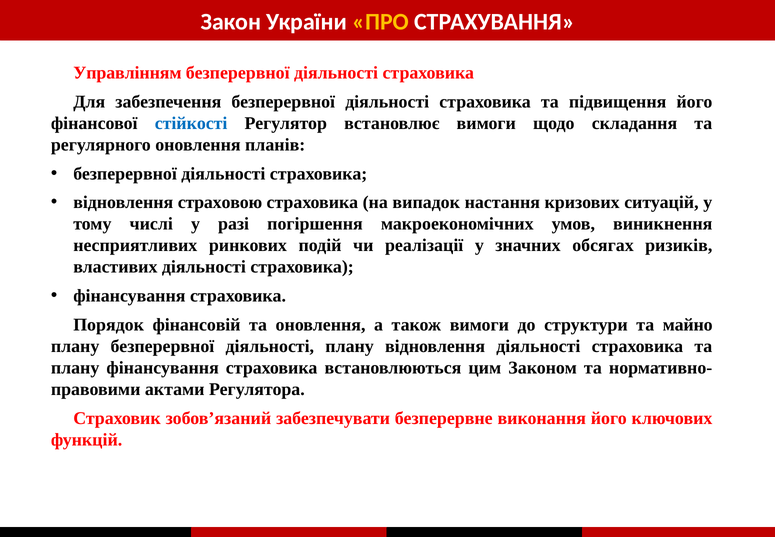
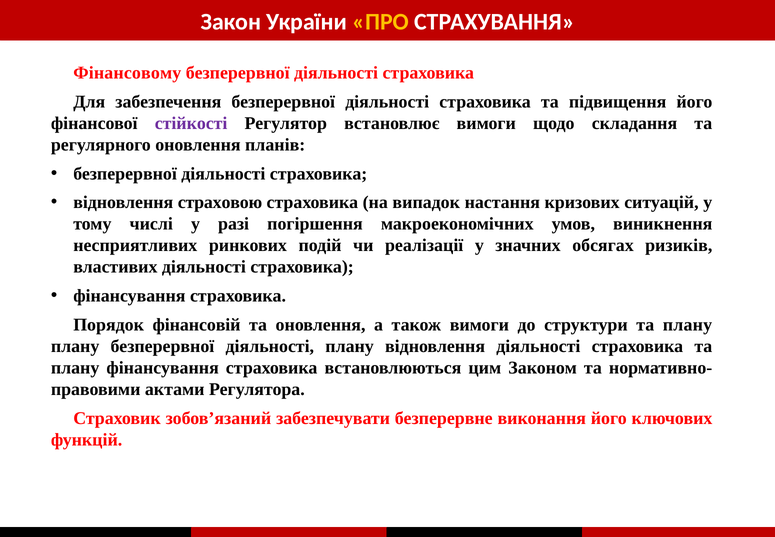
Управлінням: Управлінням -> Фінансовому
стійкості colour: blue -> purple
структури та майно: майно -> плану
